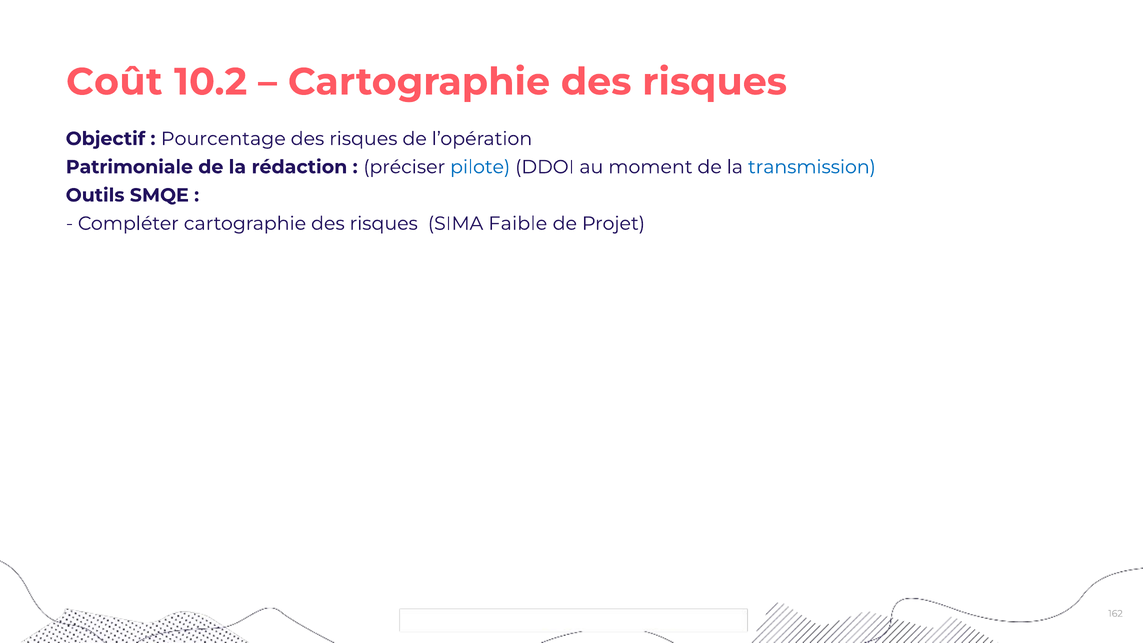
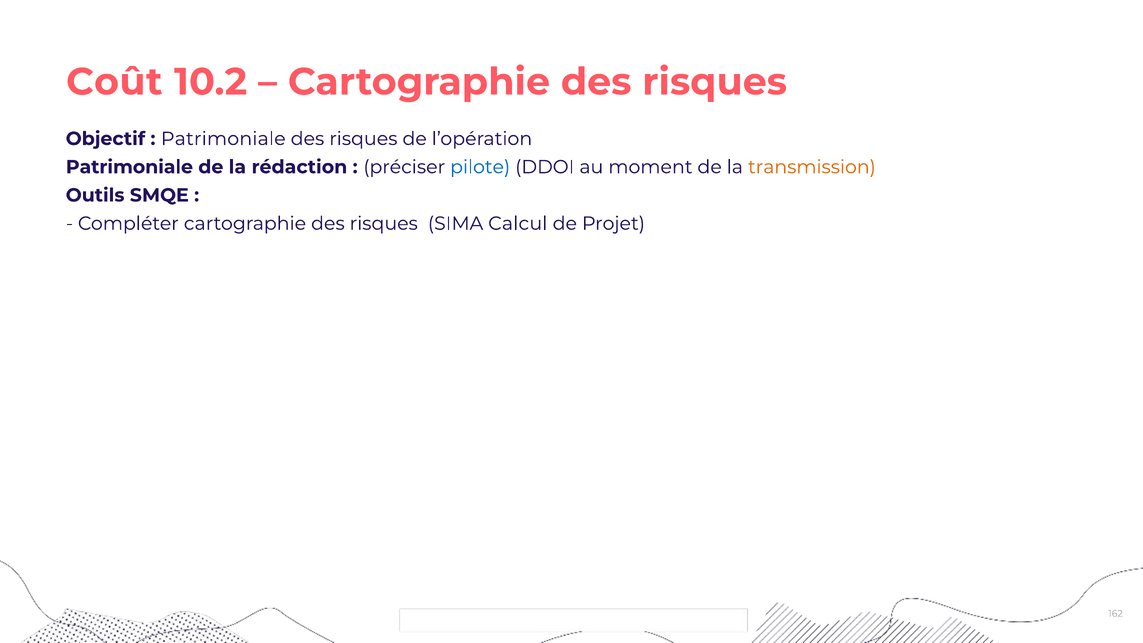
Pourcentage at (223, 139): Pourcentage -> Patrimoniale
transmission colour: blue -> orange
Faible: Faible -> Calcul
